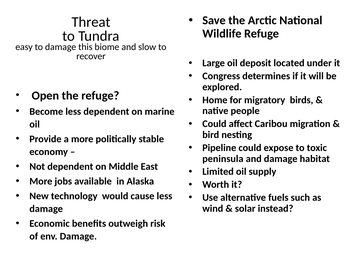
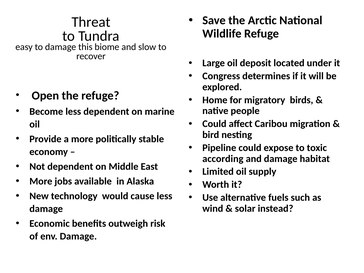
peninsula: peninsula -> according
